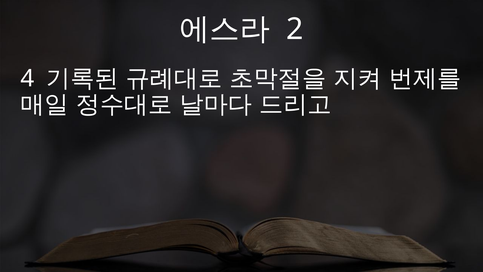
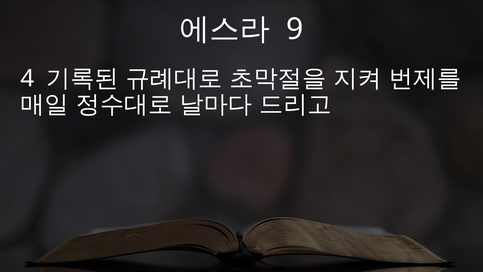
2: 2 -> 9
